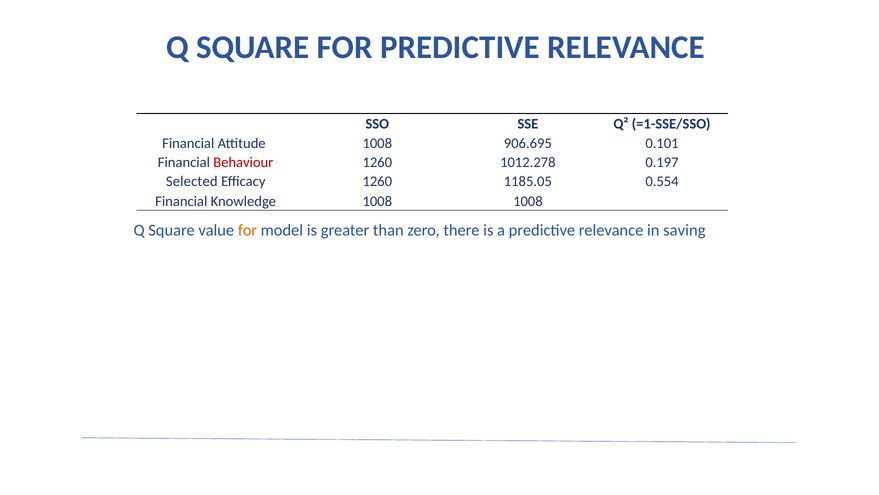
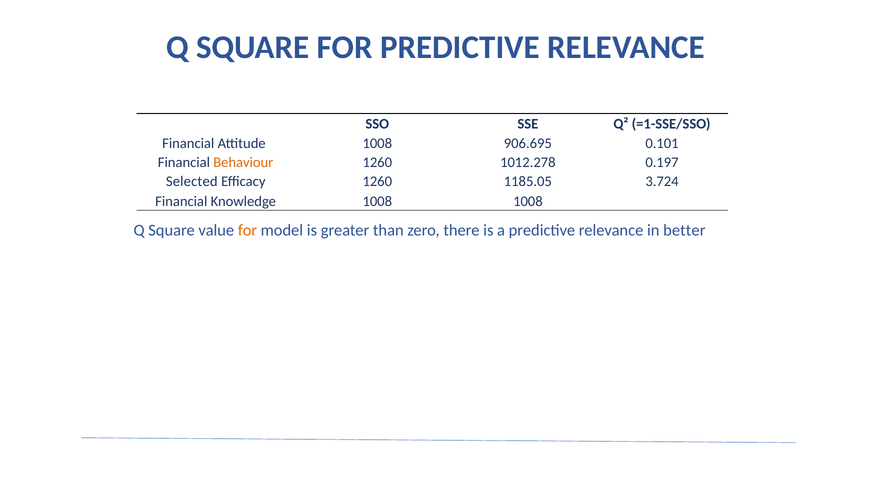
Behaviour colour: red -> orange
0.554: 0.554 -> 3.724
saving: saving -> better
